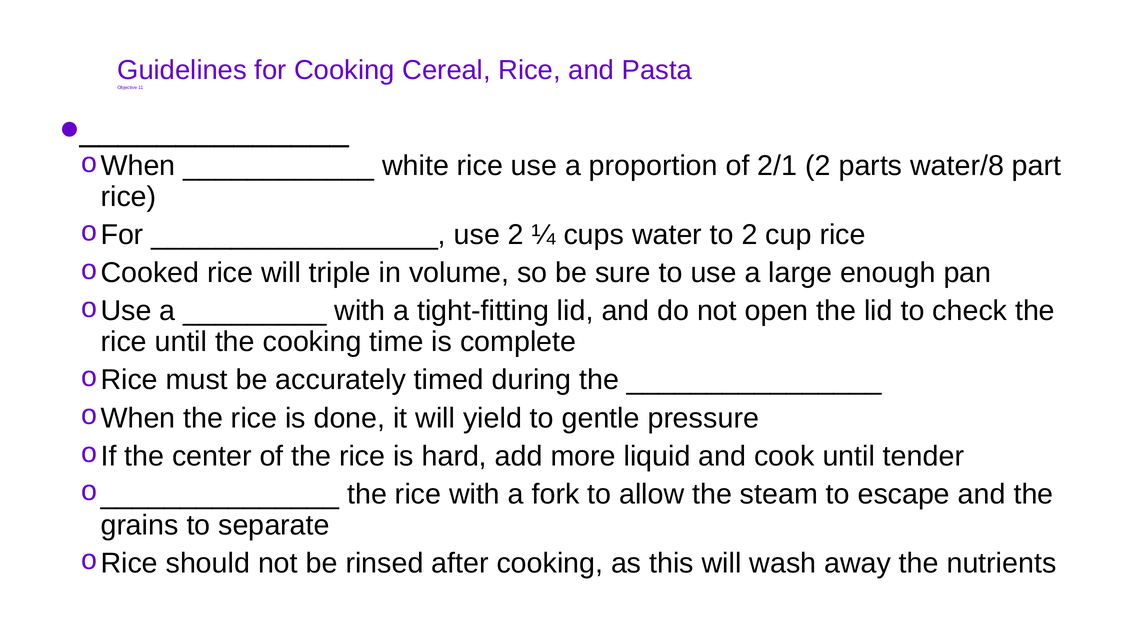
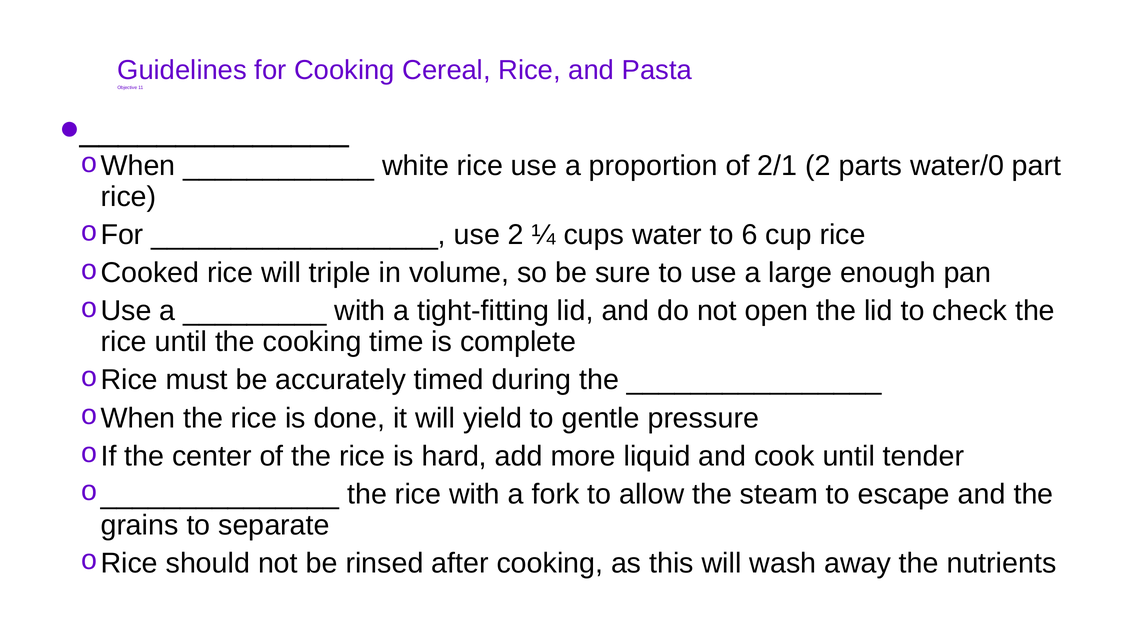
water/8: water/8 -> water/0
to 2: 2 -> 6
